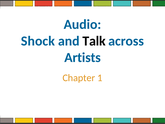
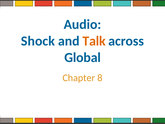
Talk colour: black -> orange
Artists: Artists -> Global
1: 1 -> 8
